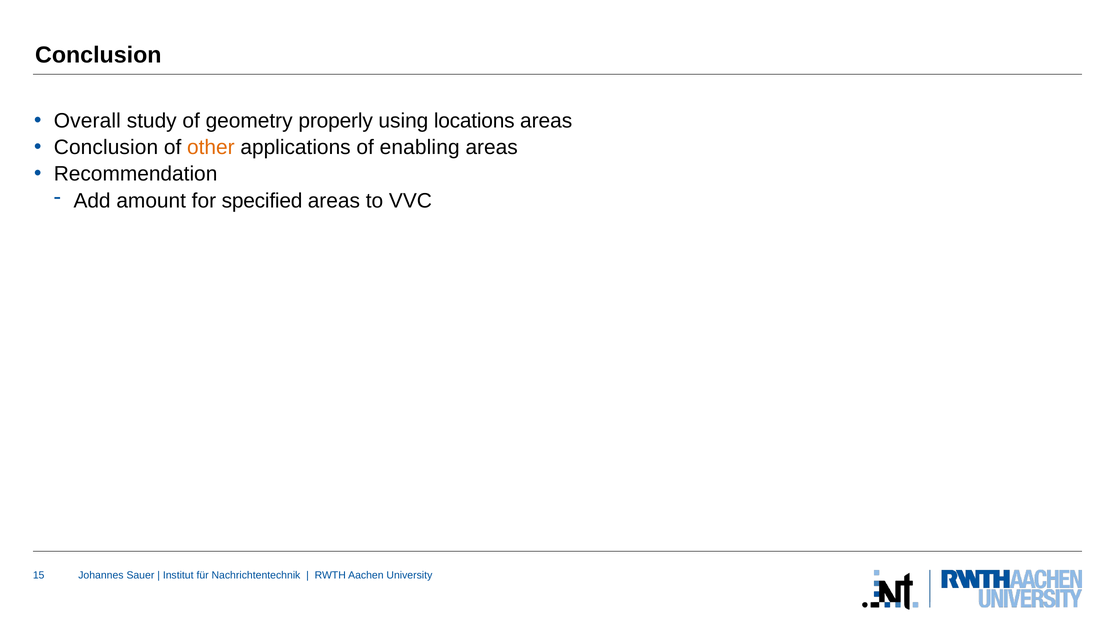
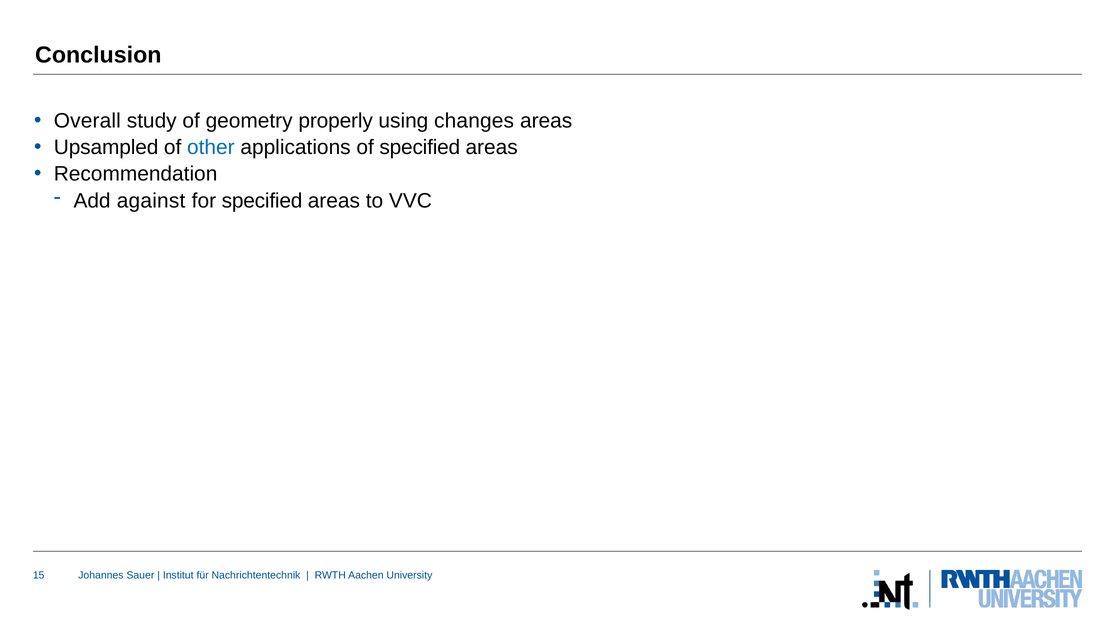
locations: locations -> changes
Conclusion at (106, 148): Conclusion -> Upsampled
other colour: orange -> blue
of enabling: enabling -> specified
amount: amount -> against
